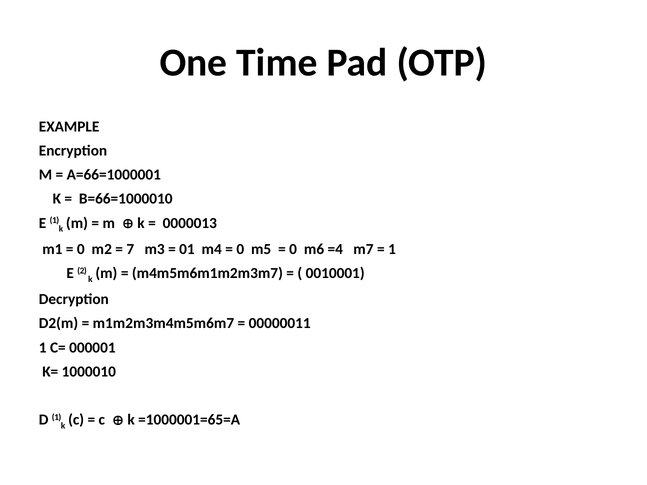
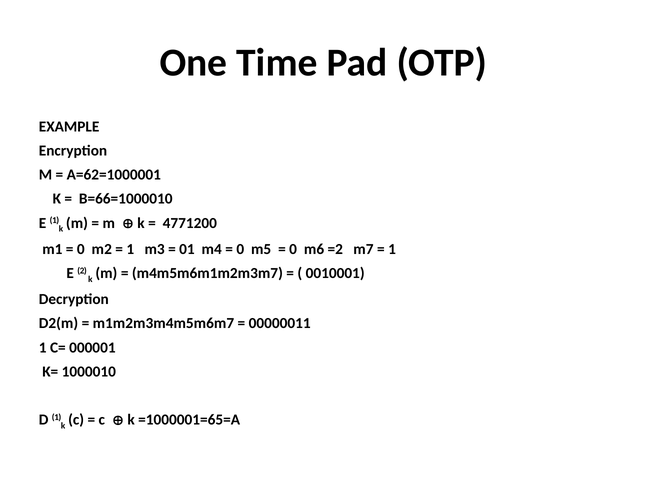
A=66=1000001: A=66=1000001 -> A=62=1000001
0000013: 0000013 -> 4771200
7 at (130, 249): 7 -> 1
=4: =4 -> =2
